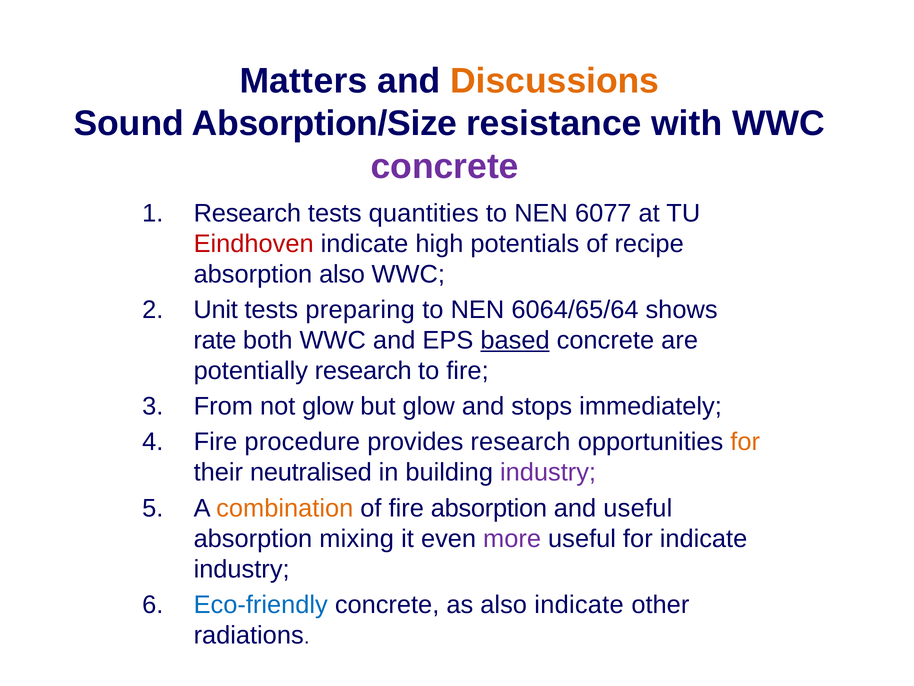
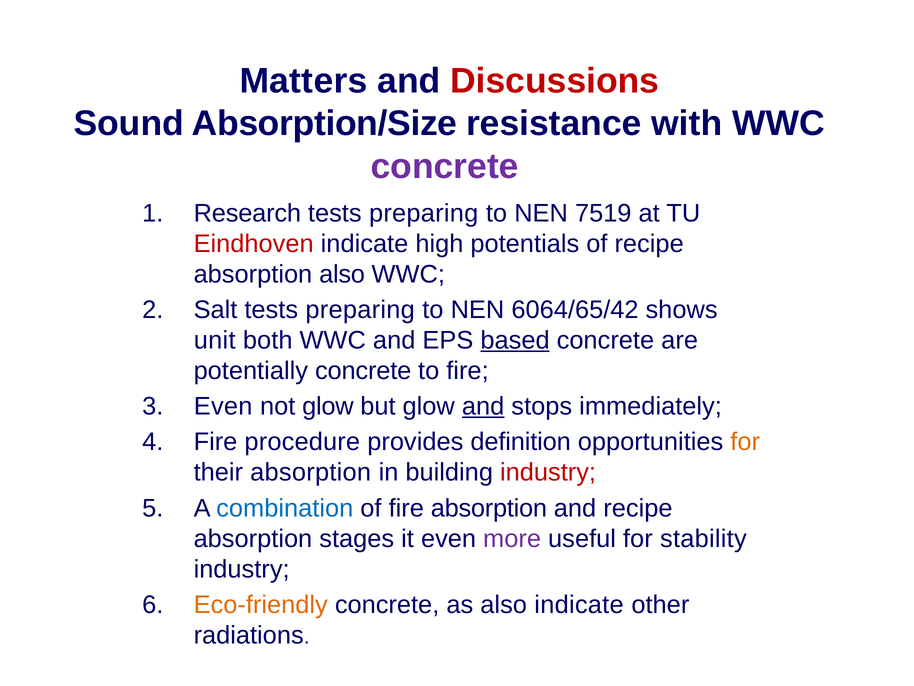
Discussions colour: orange -> red
quantities at (424, 213): quantities -> preparing
6077: 6077 -> 7519
Unit: Unit -> Salt
6064/65/64: 6064/65/64 -> 6064/65/42
rate: rate -> unit
potentially research: research -> concrete
From at (223, 406): From -> Even
and at (483, 406) underline: none -> present
provides research: research -> definition
their neutralised: neutralised -> absorption
industry at (548, 472) colour: purple -> red
combination colour: orange -> blue
and useful: useful -> recipe
mixing: mixing -> stages
for indicate: indicate -> stability
Eco-friendly colour: blue -> orange
